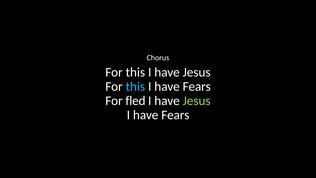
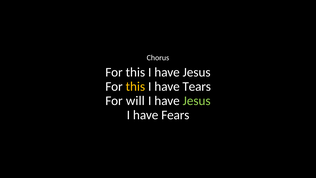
this at (135, 86) colour: light blue -> yellow
Fears at (197, 86): Fears -> Tears
fled: fled -> will
